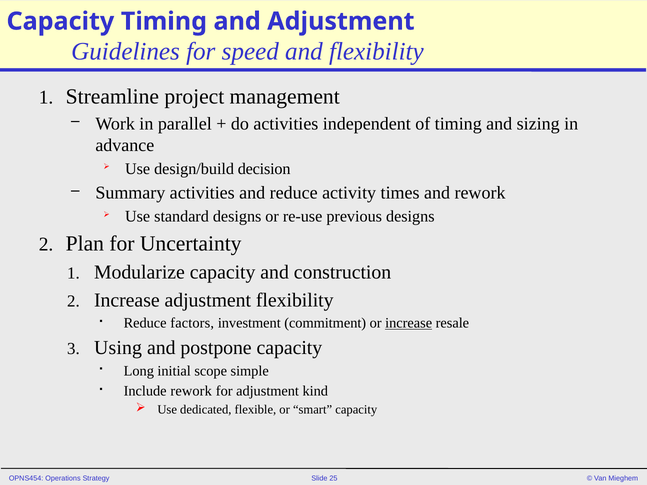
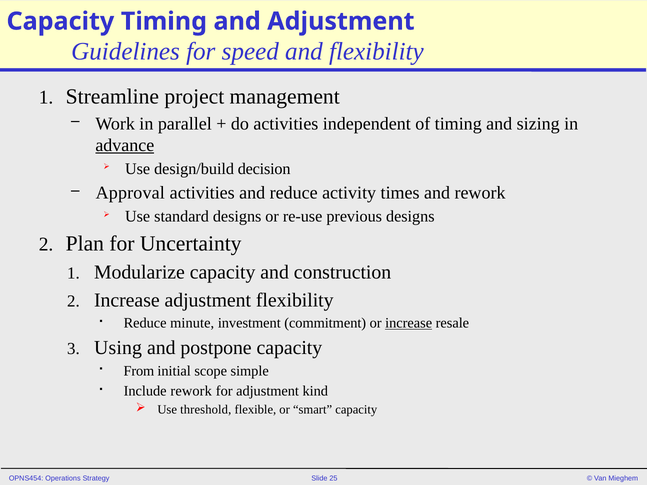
advance underline: none -> present
Summary: Summary -> Approval
factors: factors -> minute
Long: Long -> From
dedicated: dedicated -> threshold
